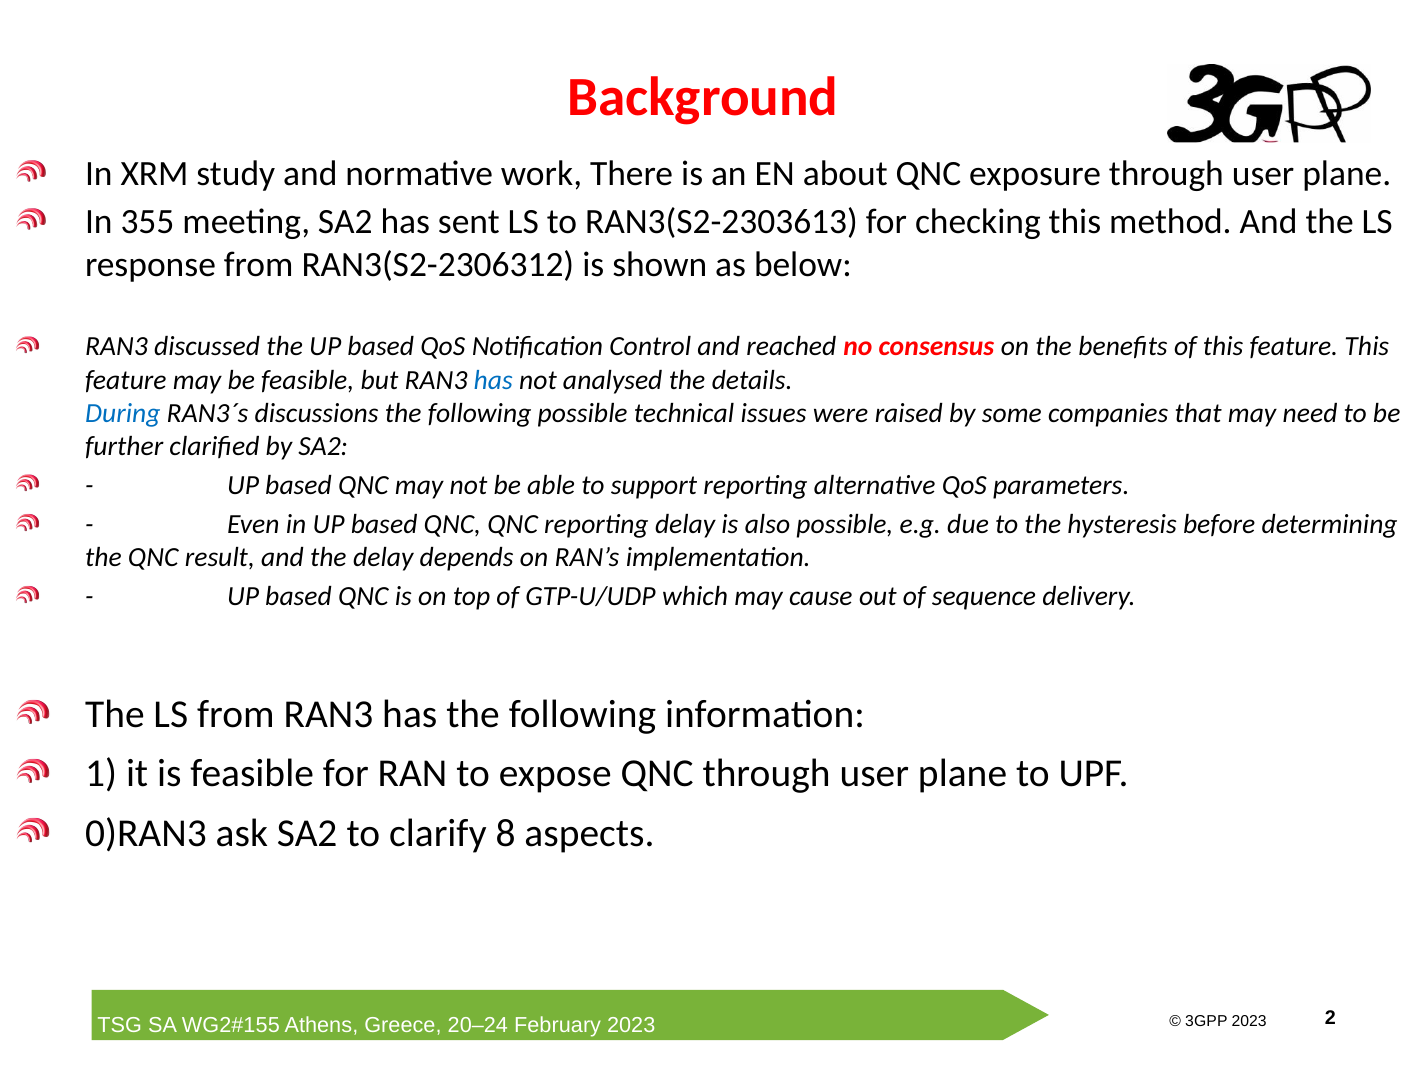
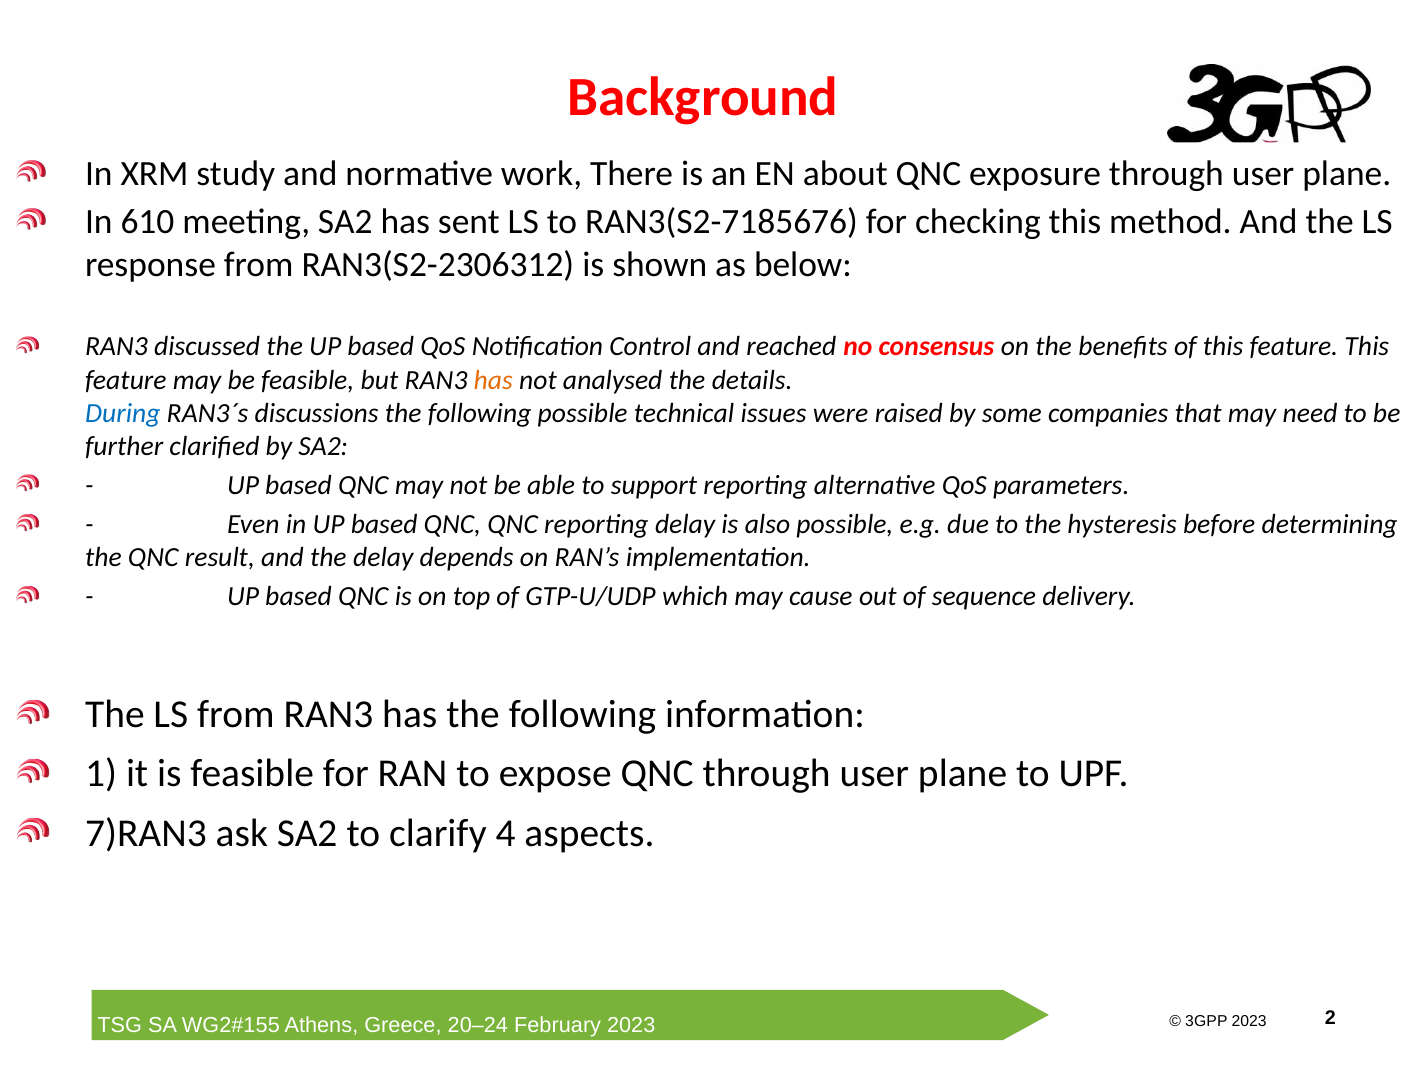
355: 355 -> 610
RAN3(S2-2303613: RAN3(S2-2303613 -> RAN3(S2-7185676
has at (493, 380) colour: blue -> orange
0)RAN3: 0)RAN3 -> 7)RAN3
8: 8 -> 4
